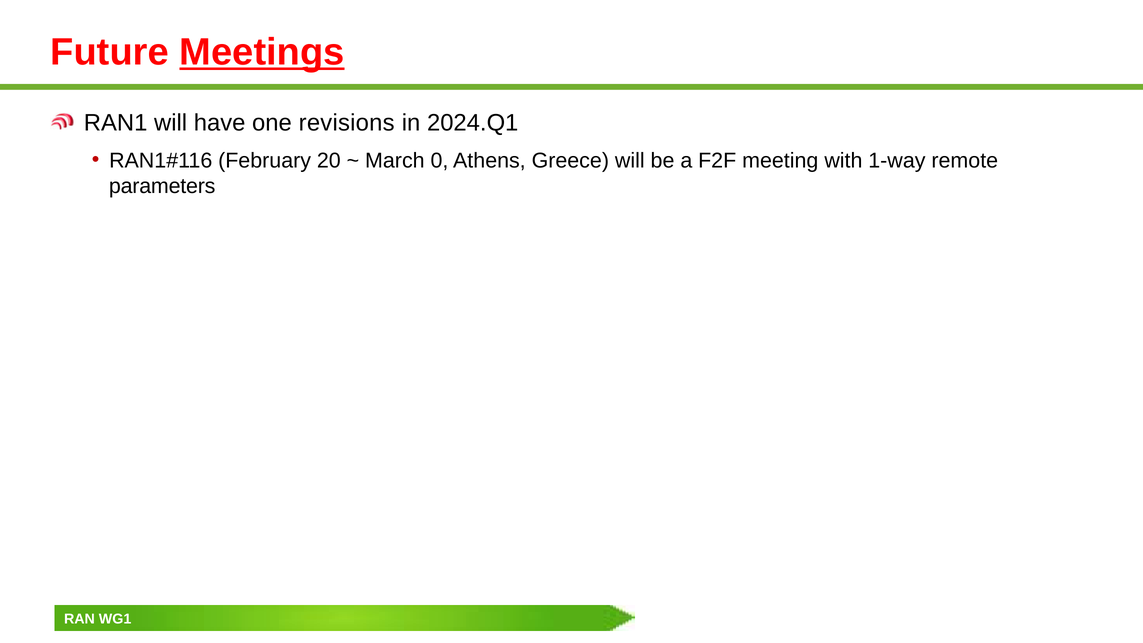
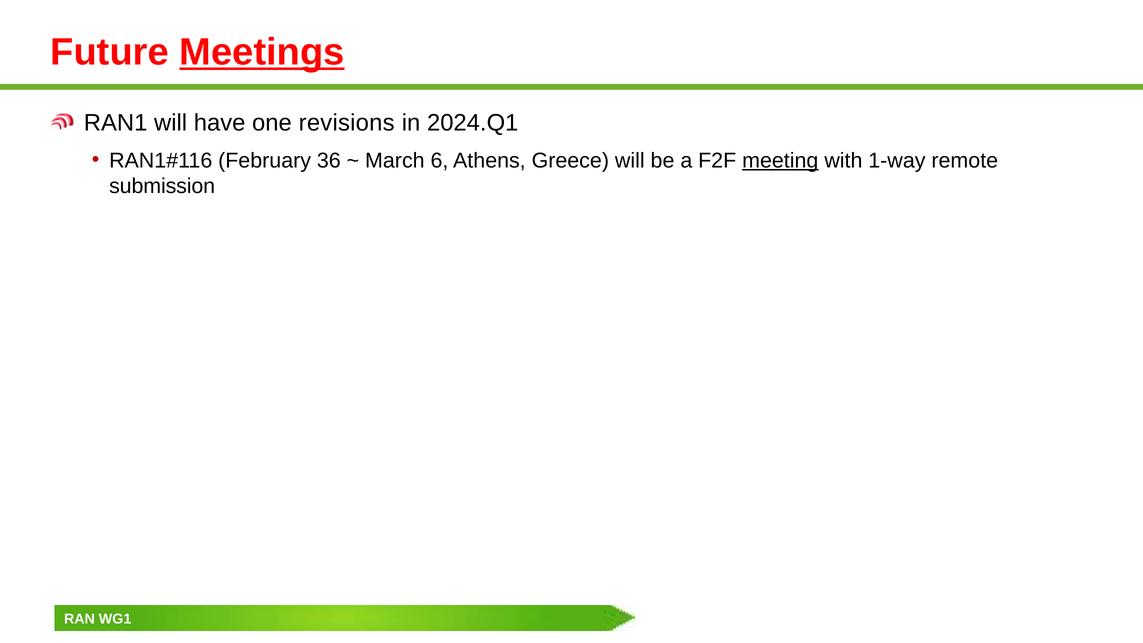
20: 20 -> 36
0: 0 -> 6
meeting underline: none -> present
parameters: parameters -> submission
